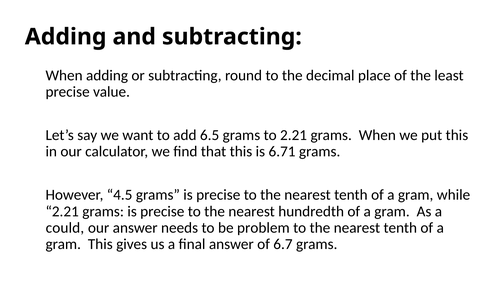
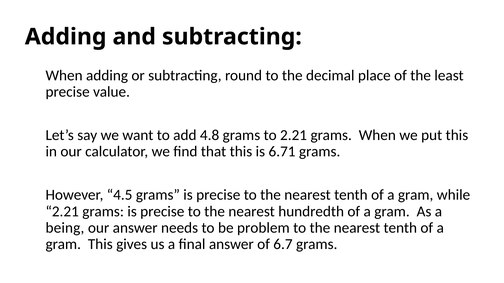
6.5: 6.5 -> 4.8
could: could -> being
